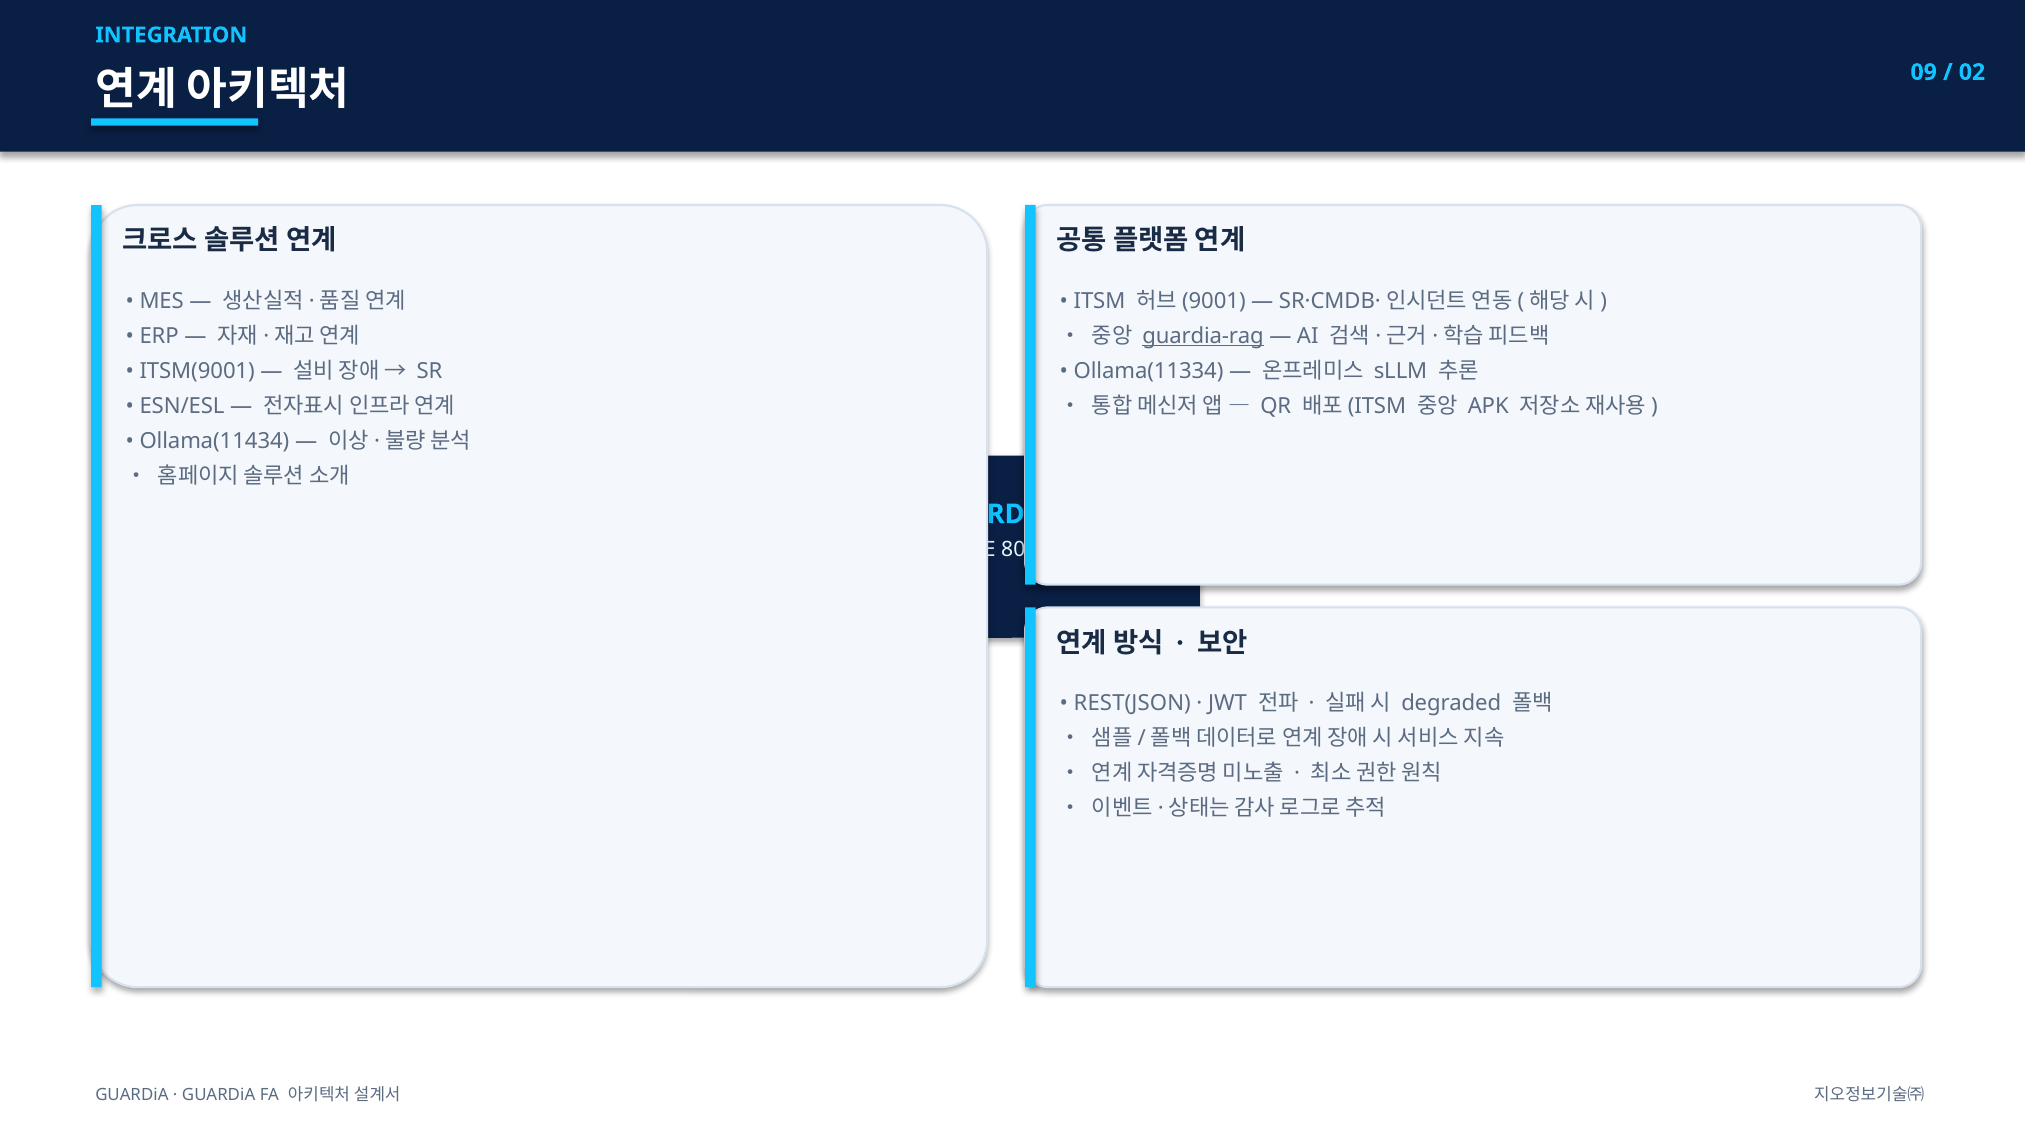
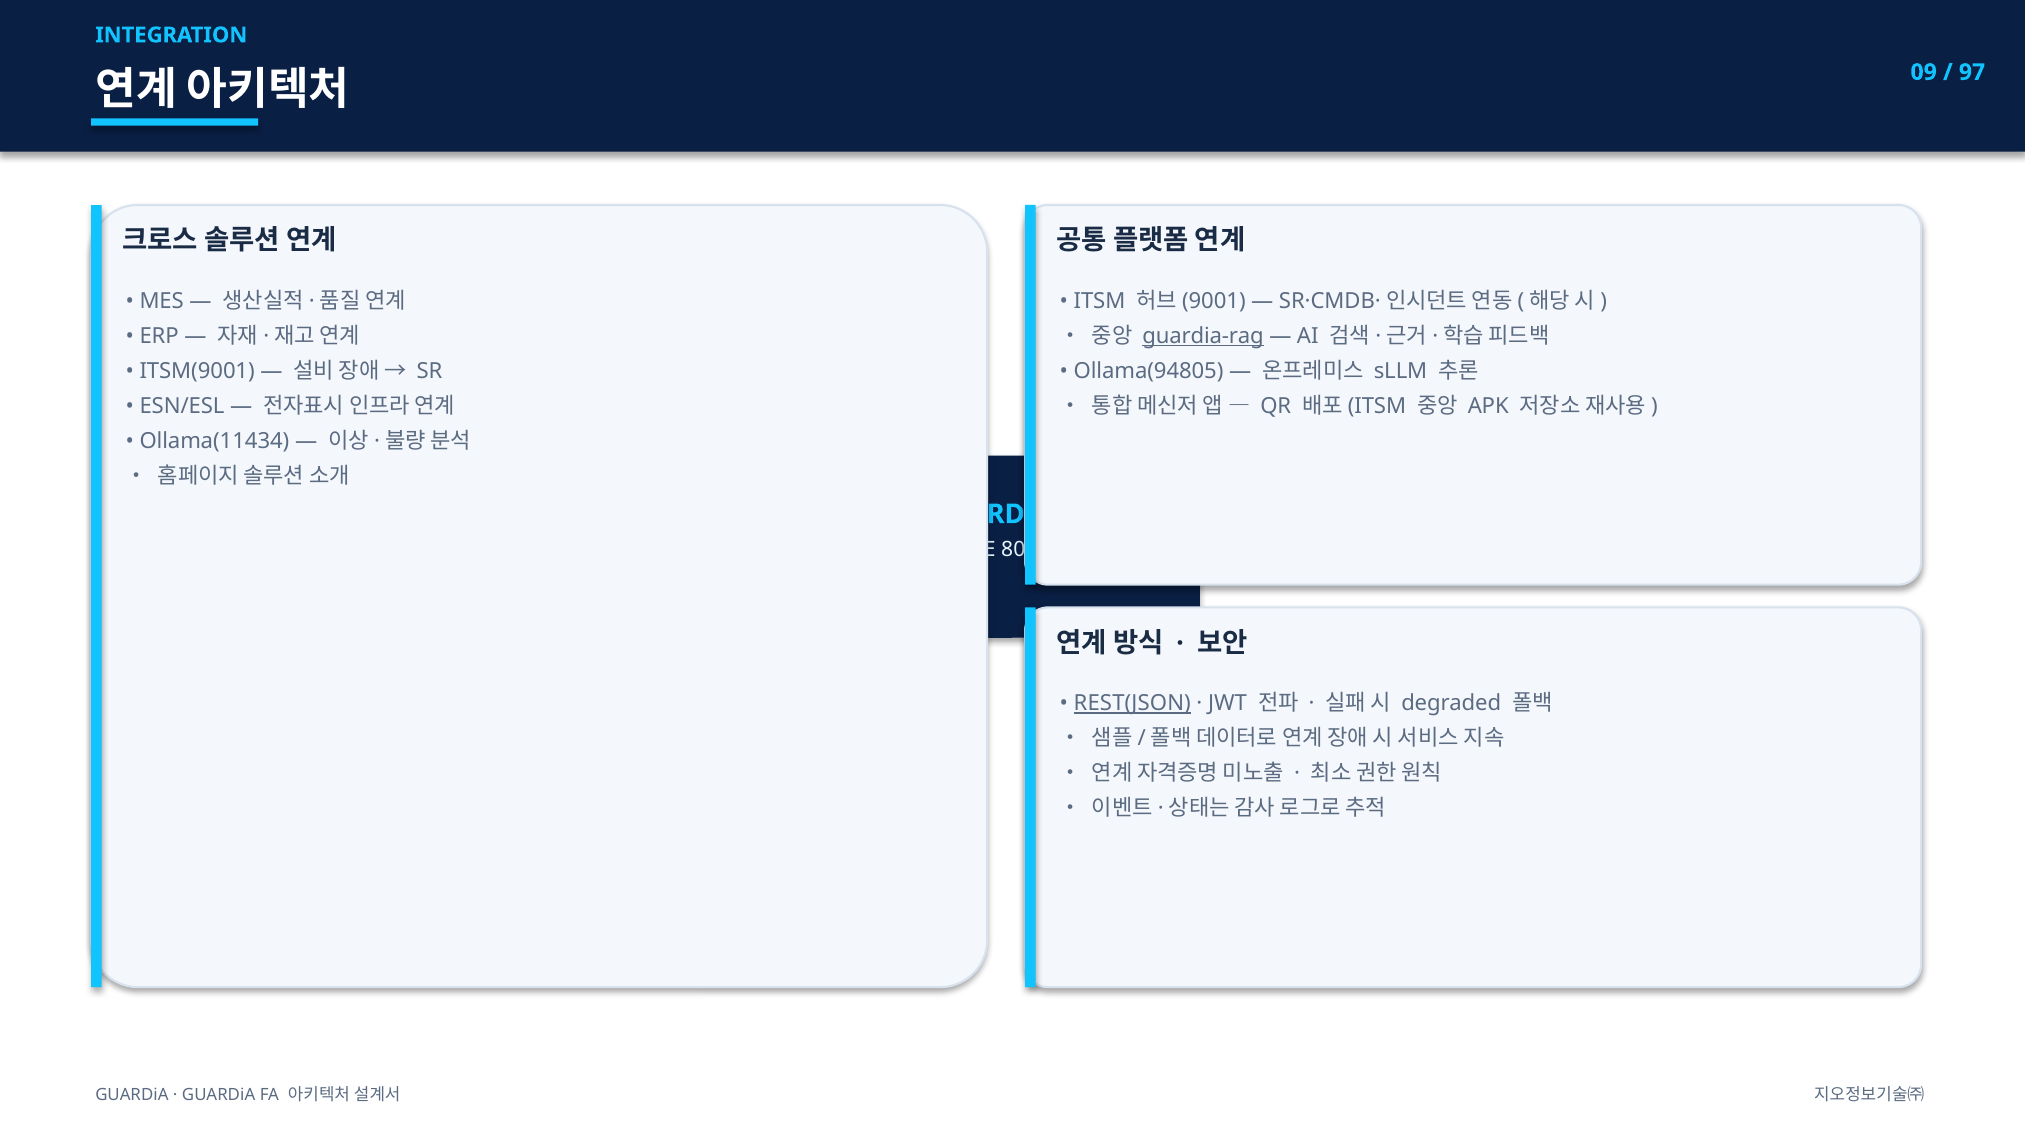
02: 02 -> 97
Ollama(11334: Ollama(11334 -> Ollama(94805
REST(JSON underline: none -> present
